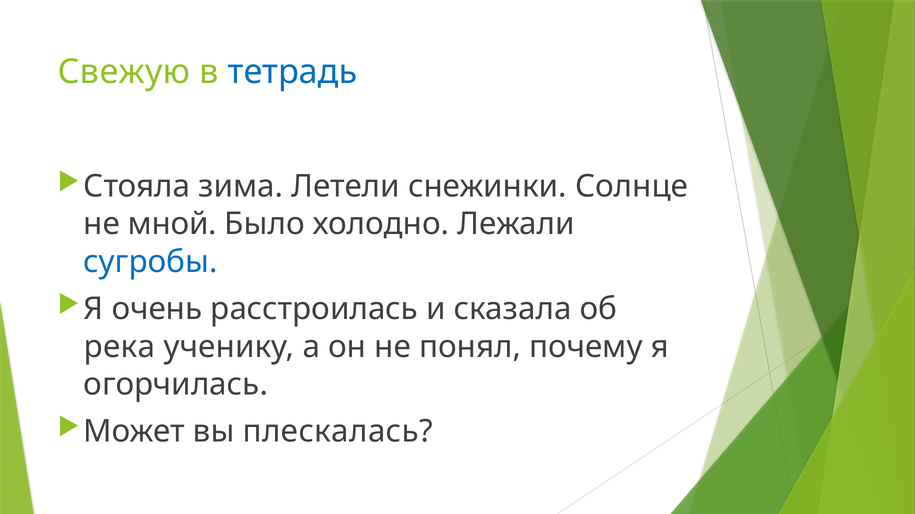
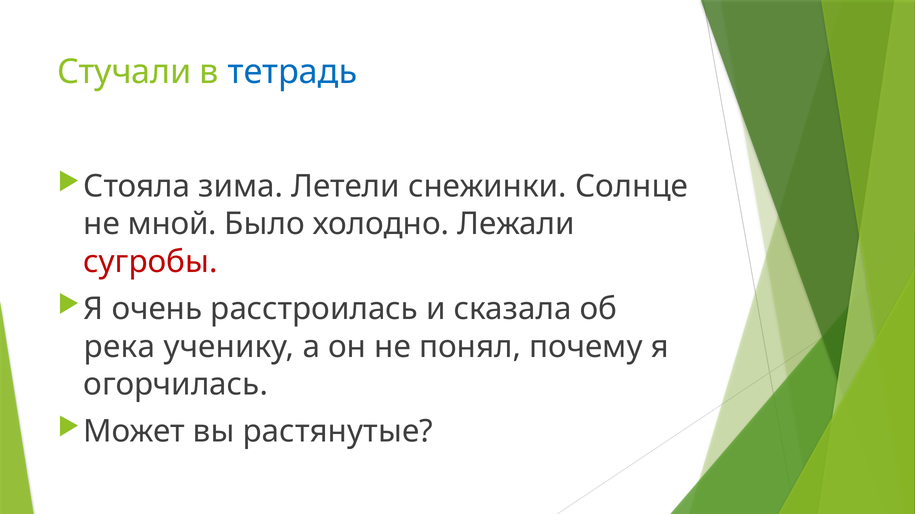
Свежую: Свежую -> Стучали
сугробы colour: blue -> red
плескалась: плескалась -> растянутые
